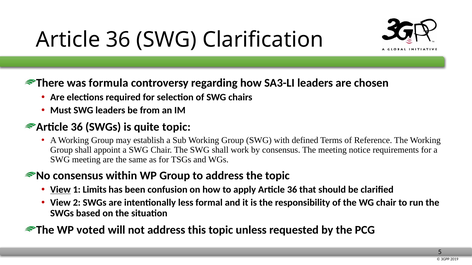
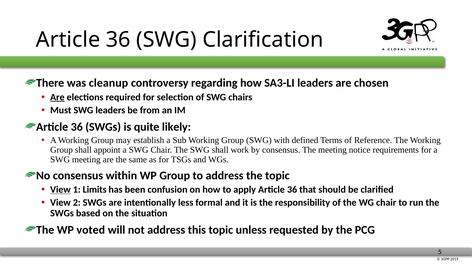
formula: formula -> cleanup
Are at (57, 97) underline: none -> present
quite topic: topic -> likely
